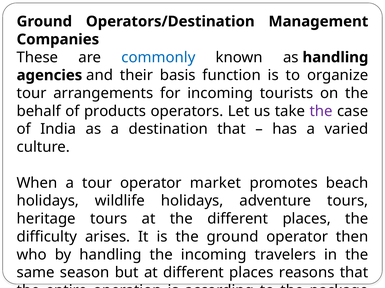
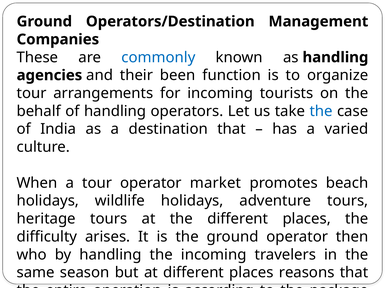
basis: basis -> been
of products: products -> handling
the at (321, 111) colour: purple -> blue
